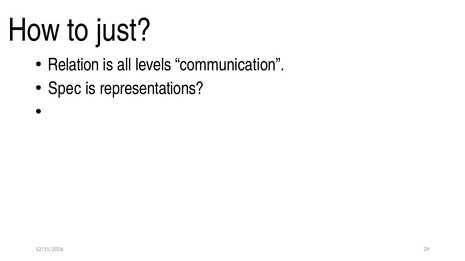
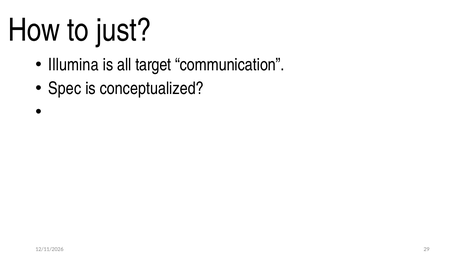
Relation: Relation -> Illumina
levels: levels -> target
representations: representations -> conceptualized
